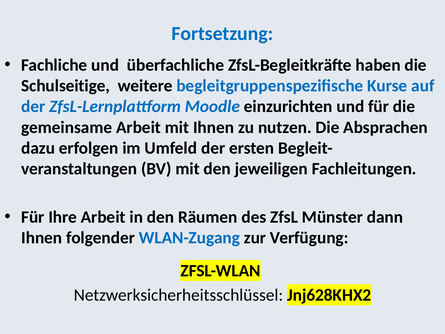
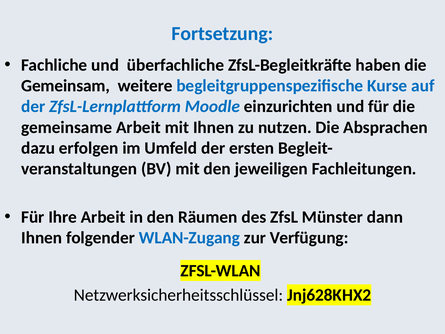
Schulseitige: Schulseitige -> Gemeinsam
